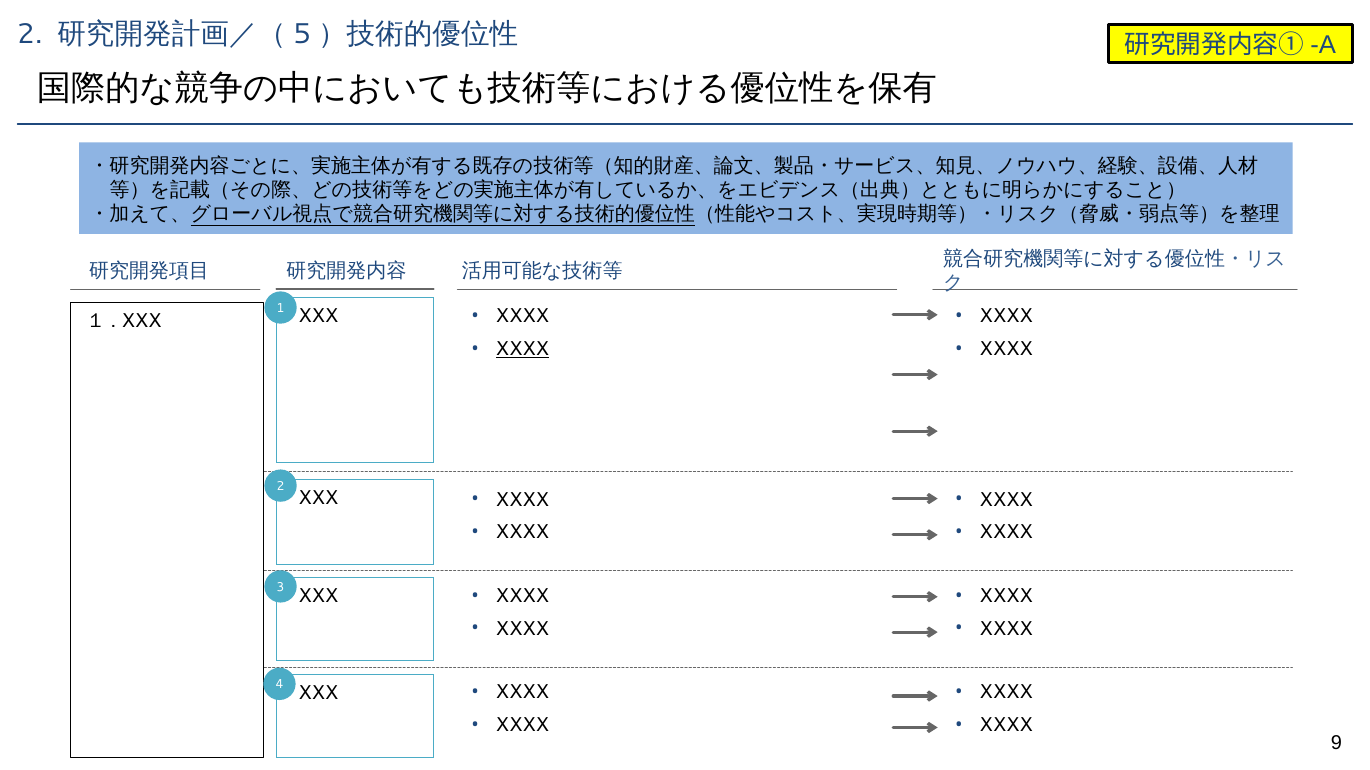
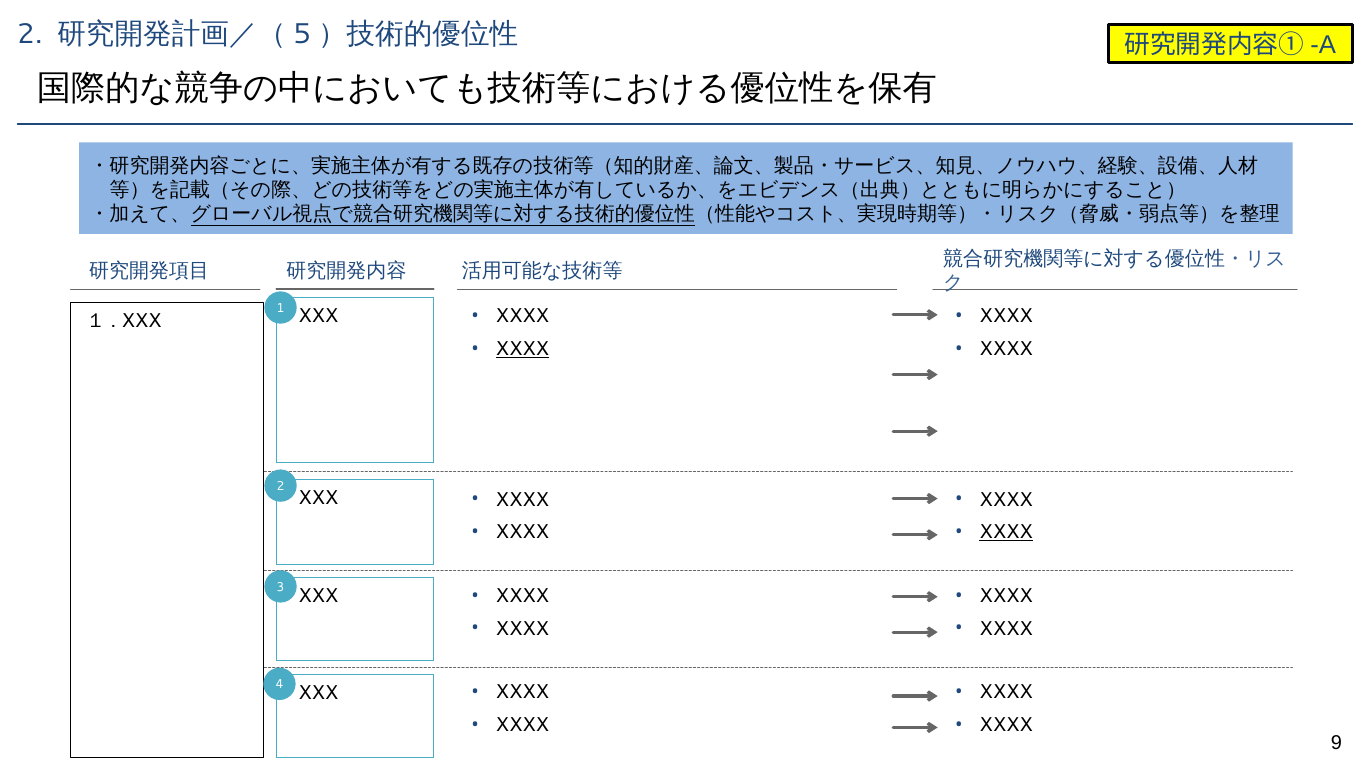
XXXX at (1006, 532) underline: none -> present
